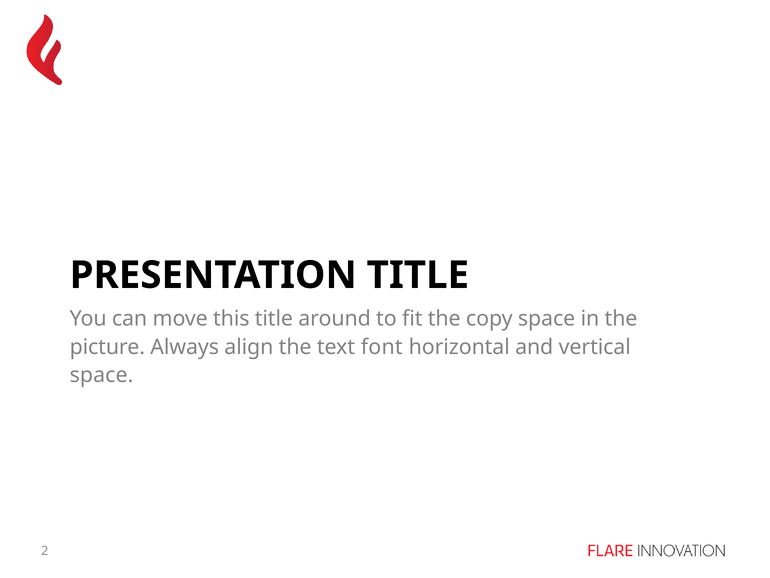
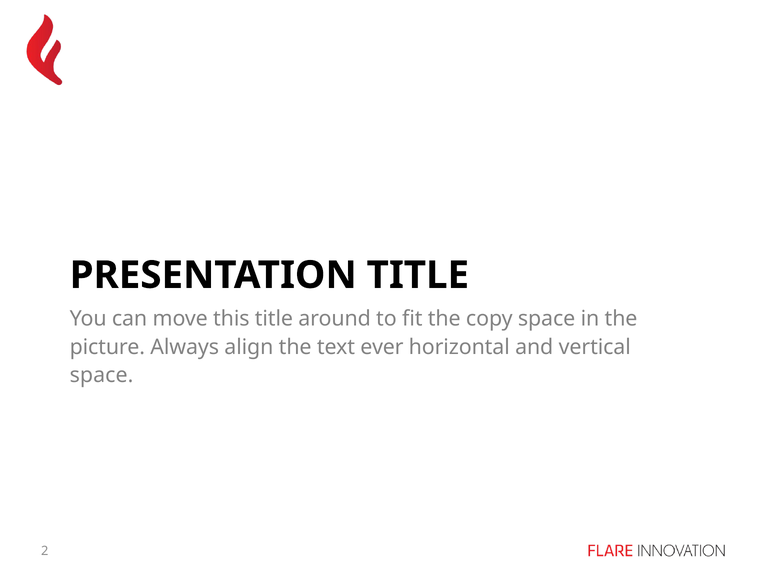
font: font -> ever
